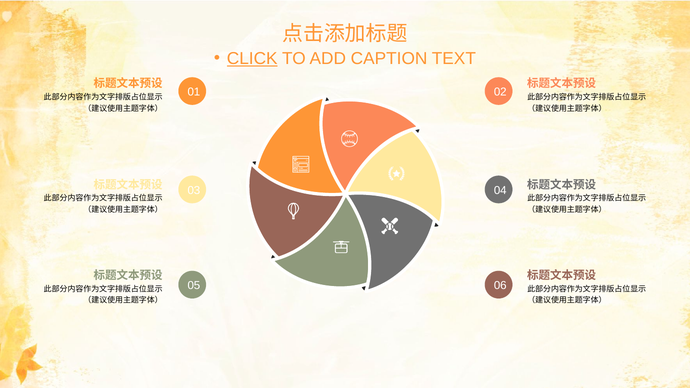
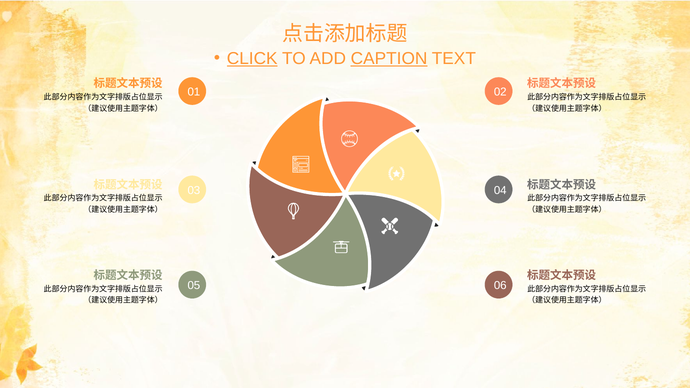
CAPTION underline: none -> present
